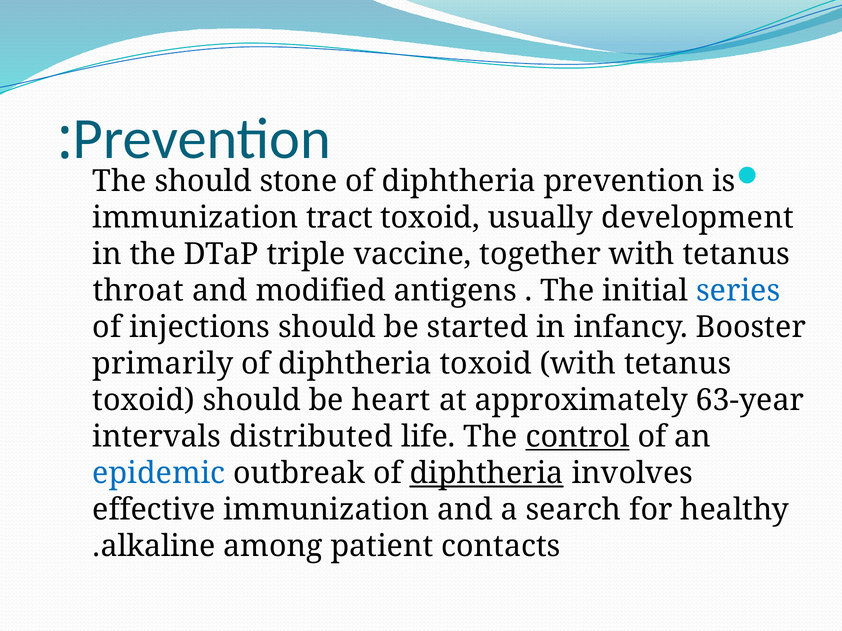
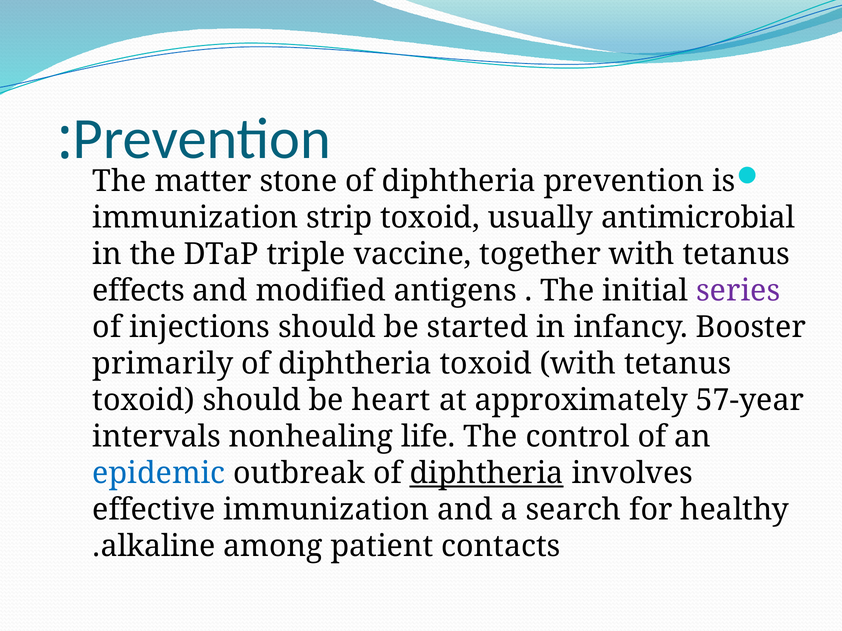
The should: should -> matter
tract: tract -> strip
development: development -> antimicrobial
throat: throat -> effects
series colour: blue -> purple
63-year: 63-year -> 57-year
distributed: distributed -> nonhealing
control underline: present -> none
